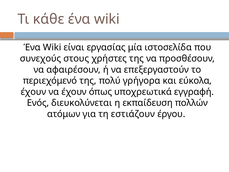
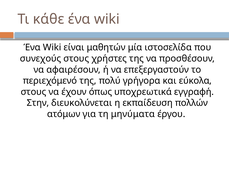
εργασίας: εργασίας -> μαθητών
έχουν at (33, 92): έχουν -> στους
Ενός: Ενός -> Στην
εστιάζουν: εστιάζουν -> μηνύματα
